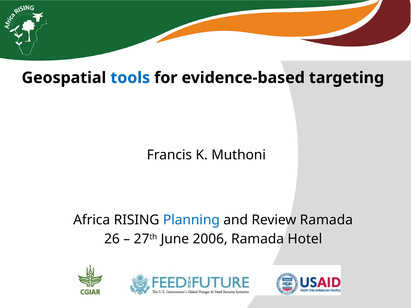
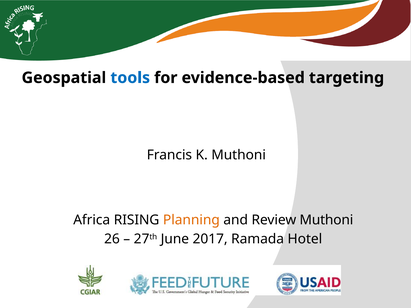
Planning colour: blue -> orange
Review Ramada: Ramada -> Muthoni
2006: 2006 -> 2017
